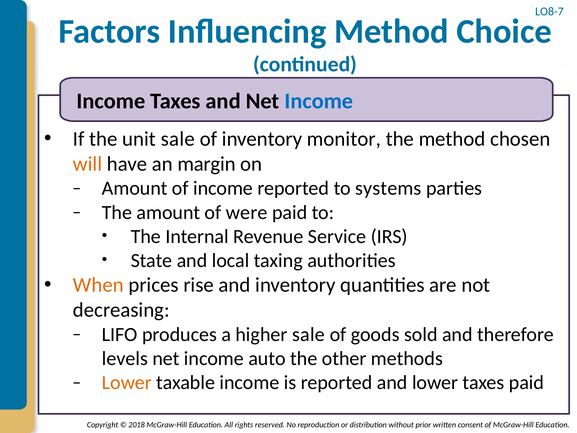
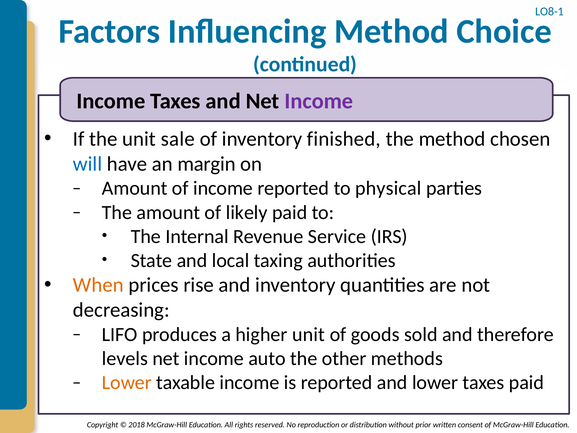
LO8-7: LO8-7 -> LO8-1
Income at (319, 101) colour: blue -> purple
monitor: monitor -> finished
will colour: orange -> blue
systems: systems -> physical
were: were -> likely
higher sale: sale -> unit
